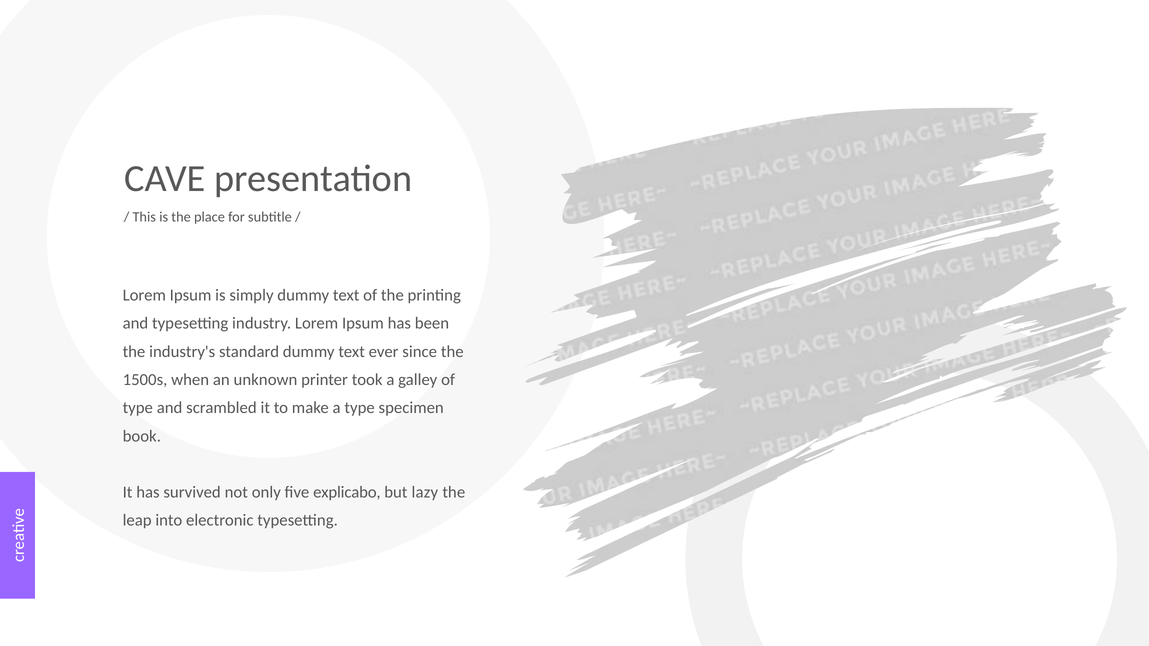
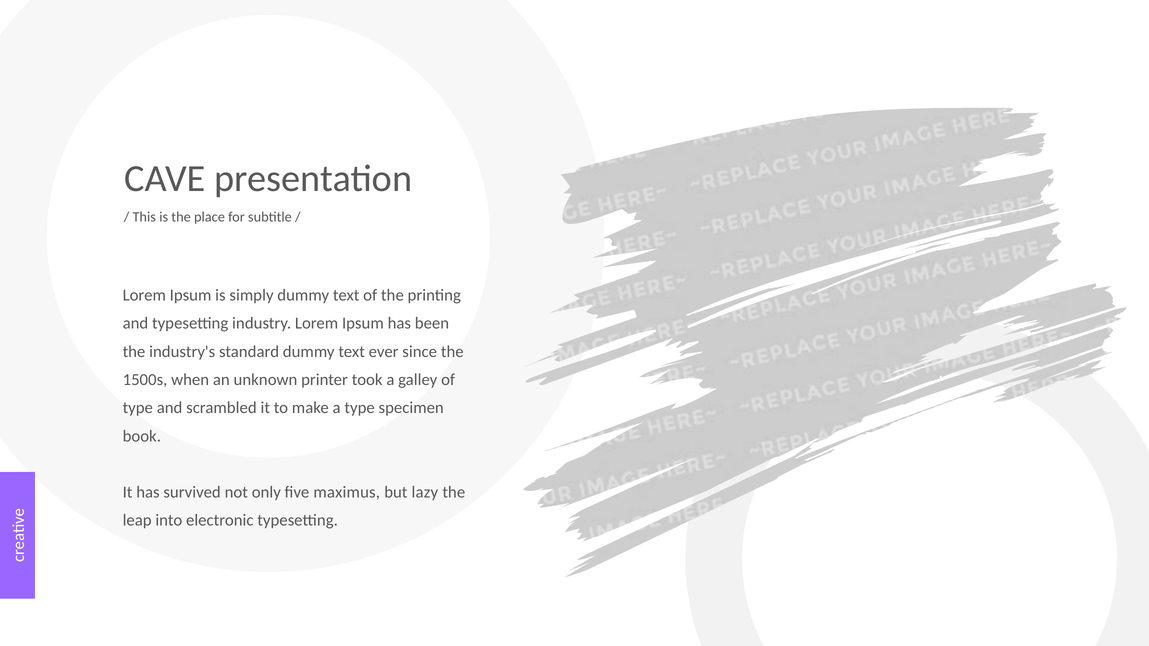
explicabo: explicabo -> maximus
